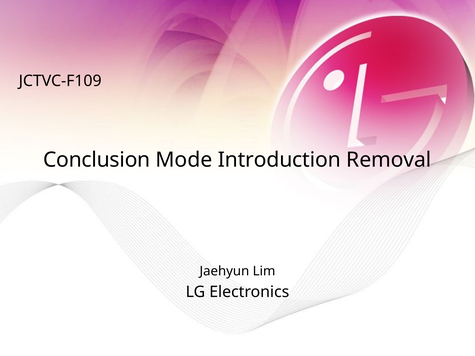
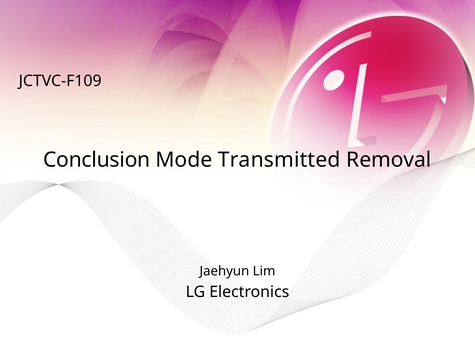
Introduction: Introduction -> Transmitted
